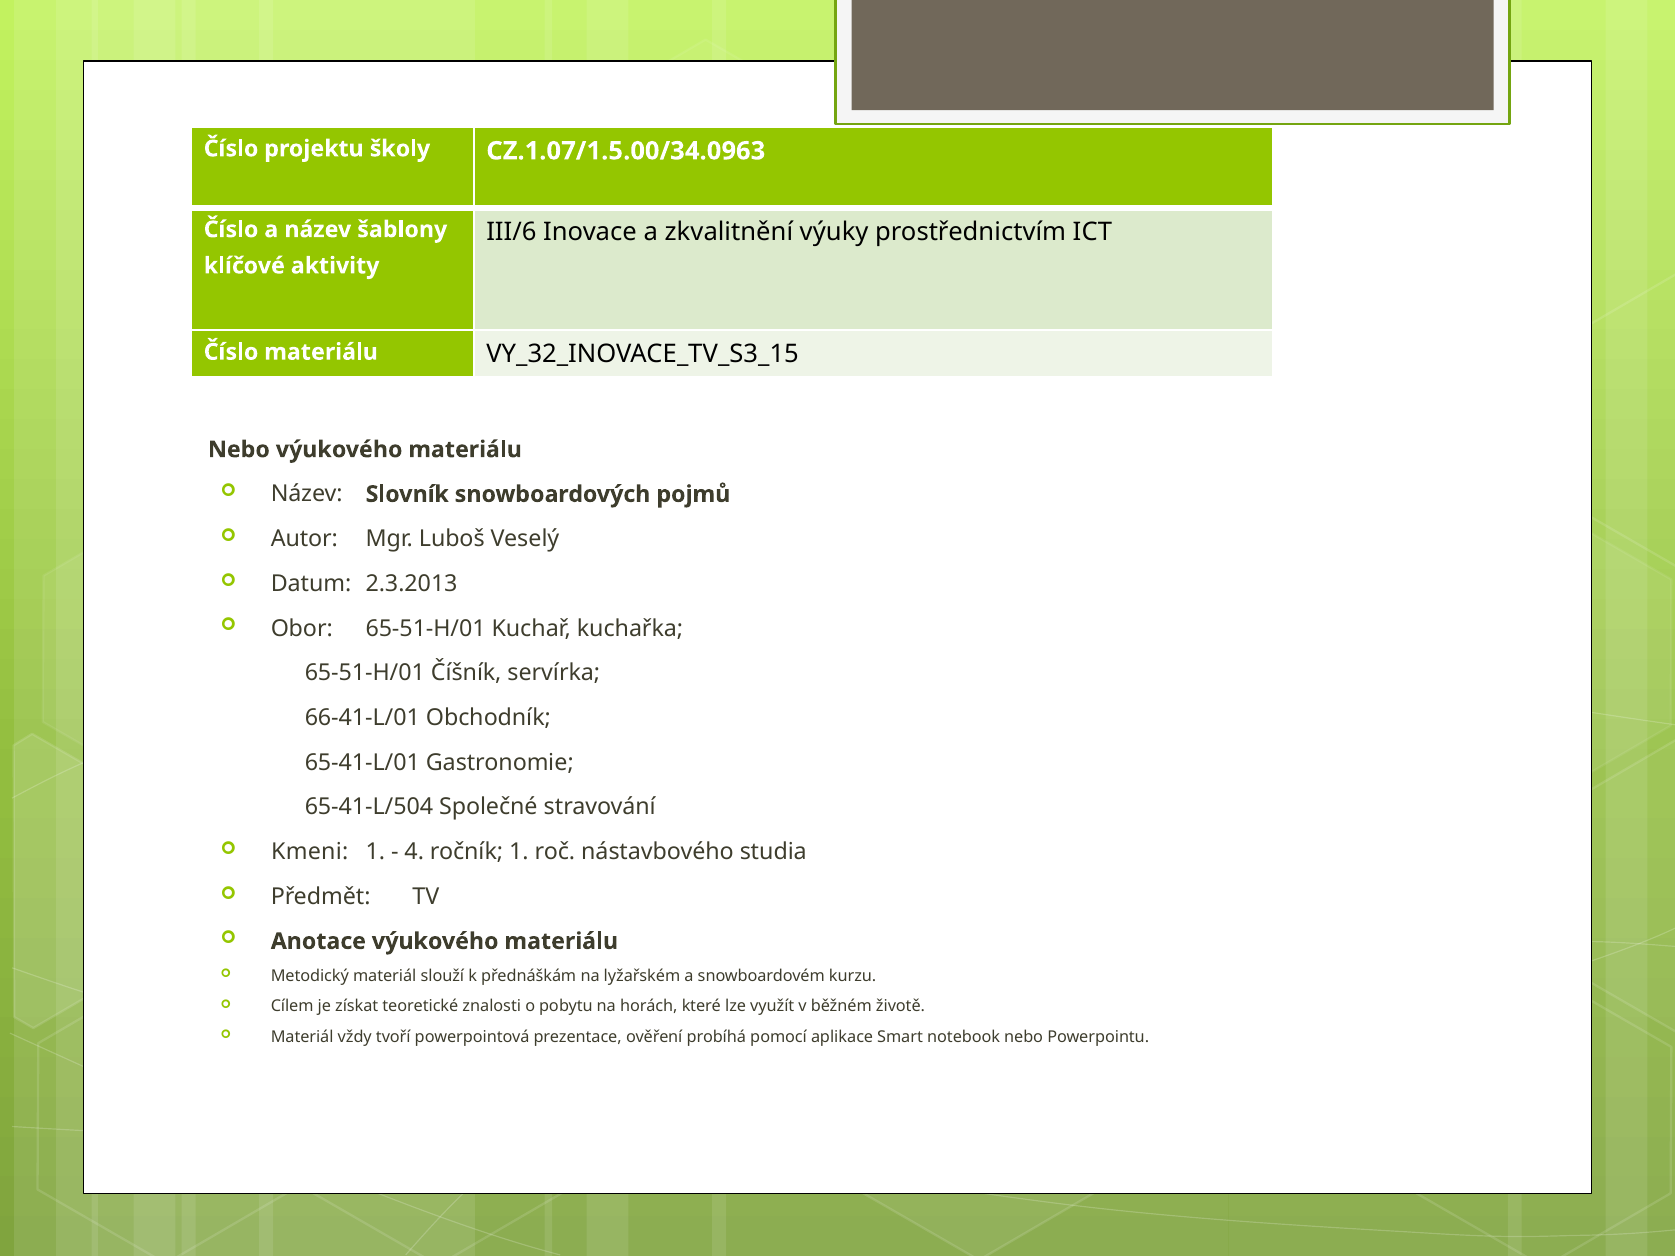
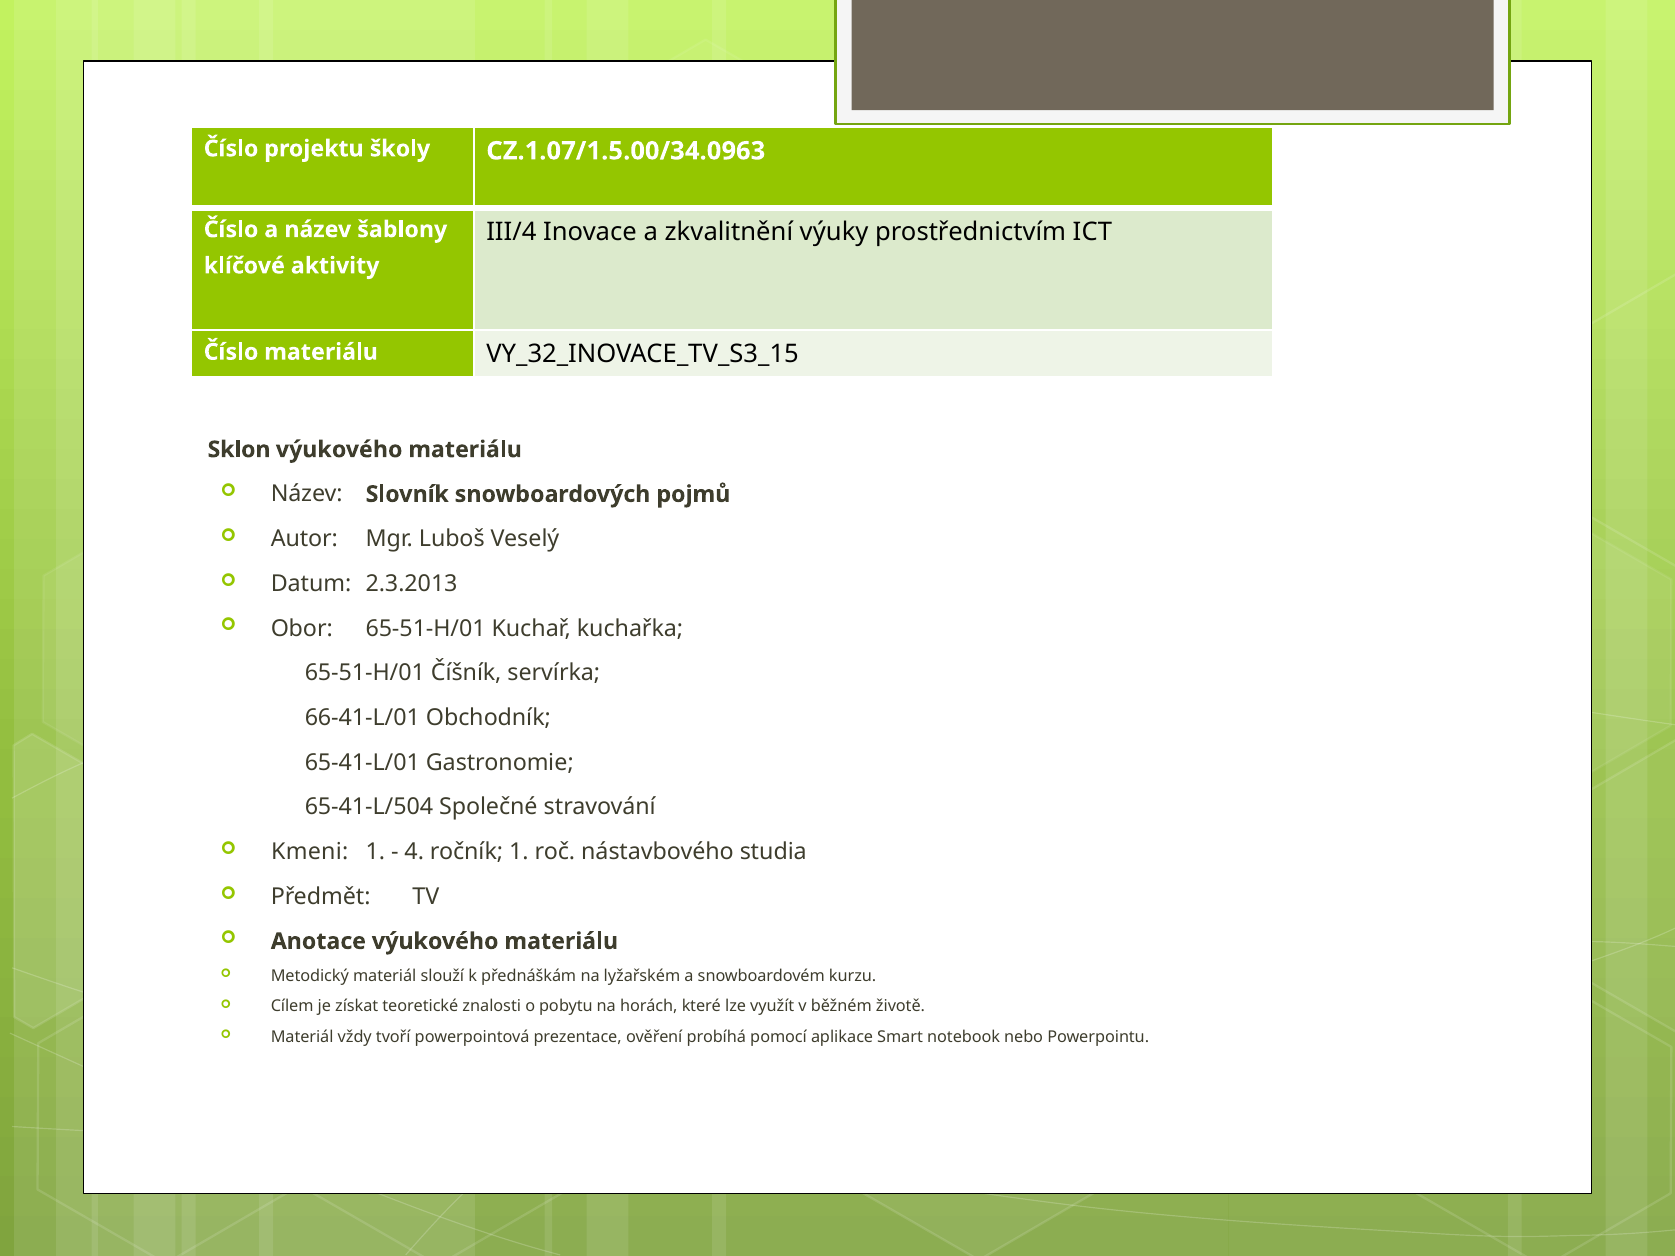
III/6: III/6 -> III/4
Nebo at (239, 450): Nebo -> Sklon
